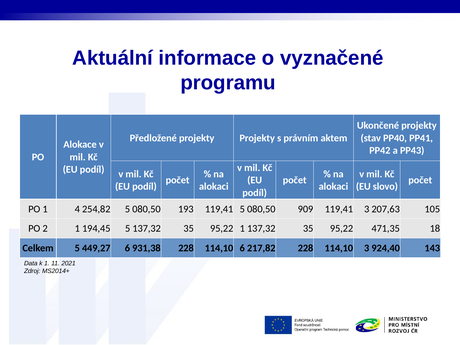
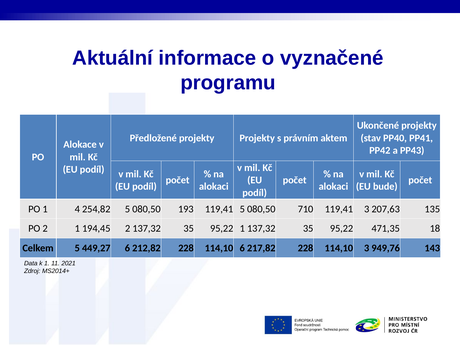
slovo: slovo -> bude
909: 909 -> 710
105: 105 -> 135
194,45 5: 5 -> 2
931,38: 931,38 -> 212,82
924,40: 924,40 -> 949,76
